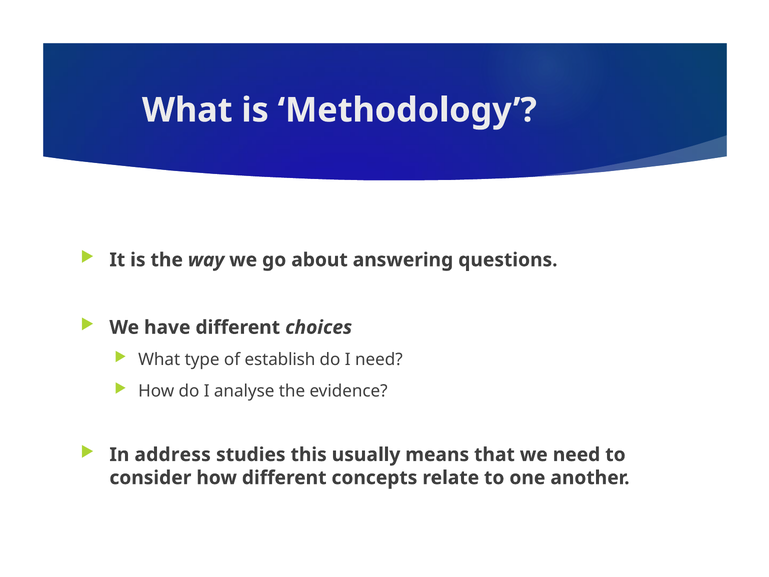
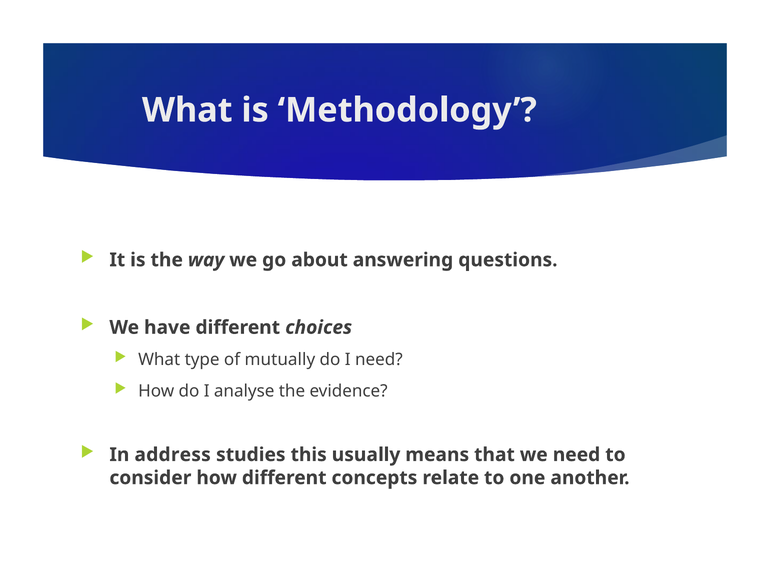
establish: establish -> mutually
